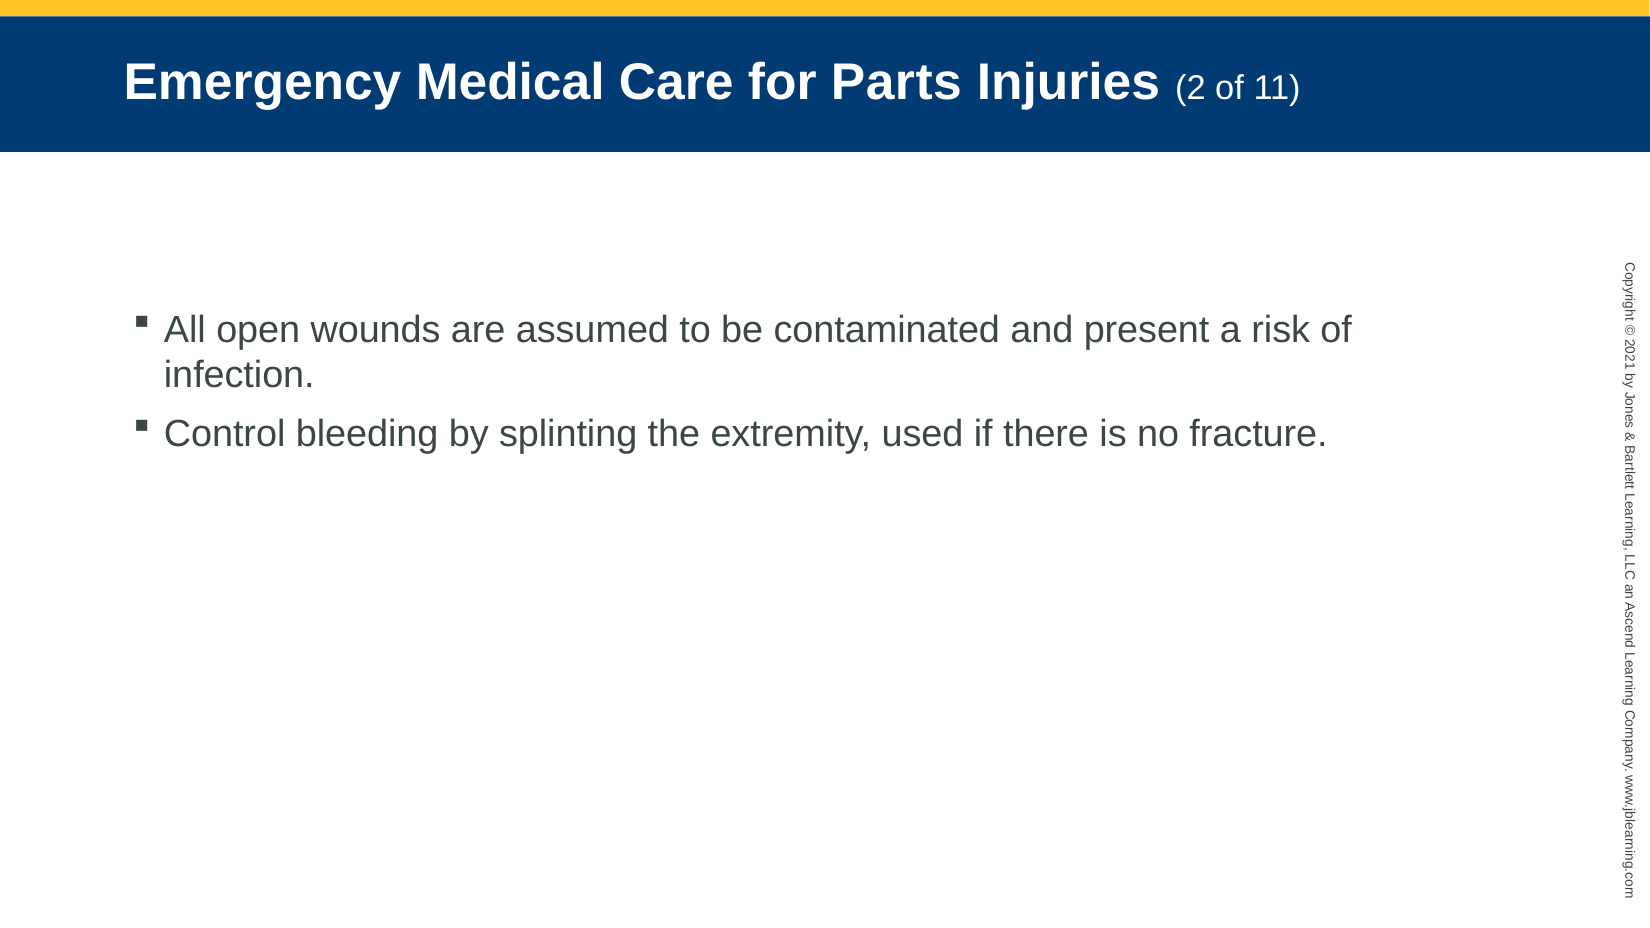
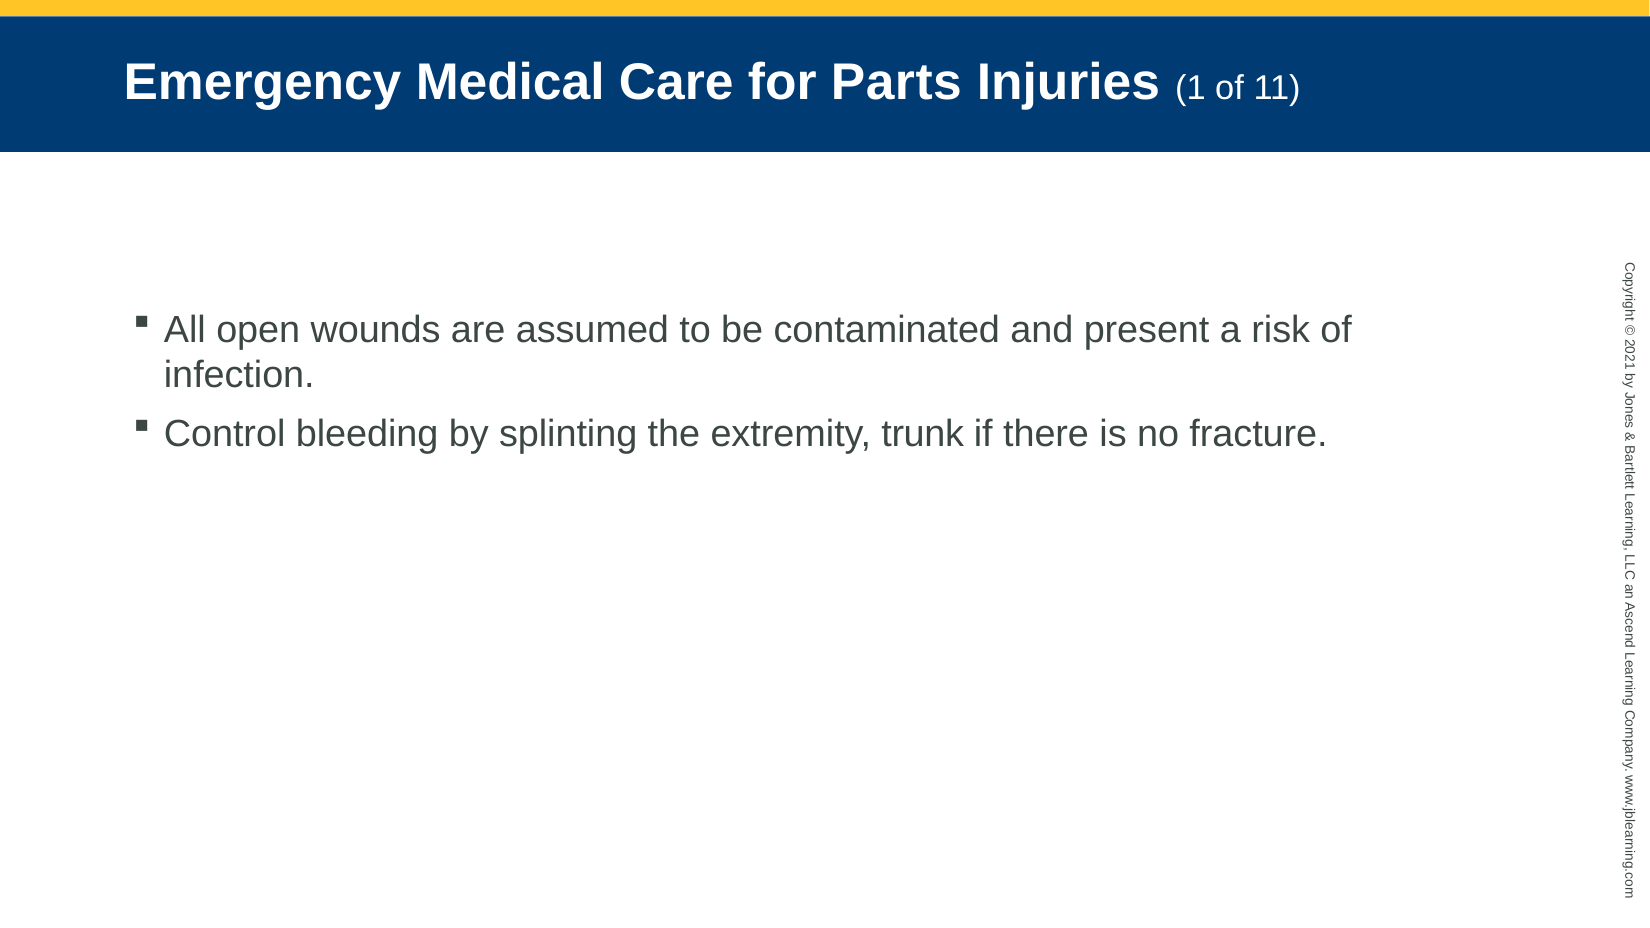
Injuries 2: 2 -> 1
used: used -> trunk
